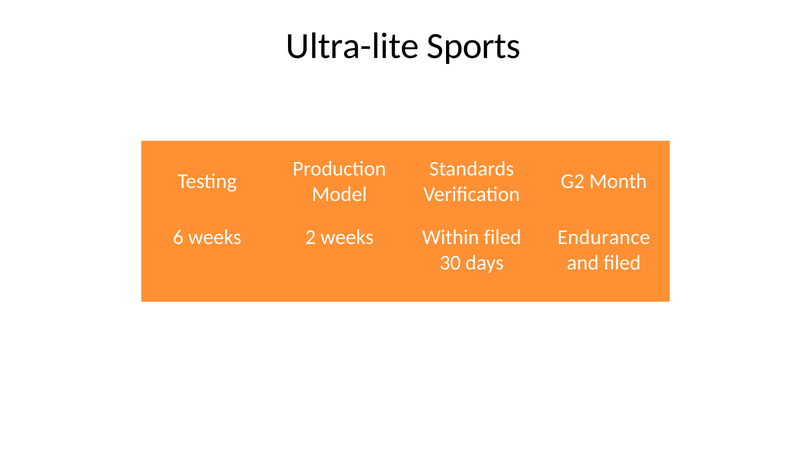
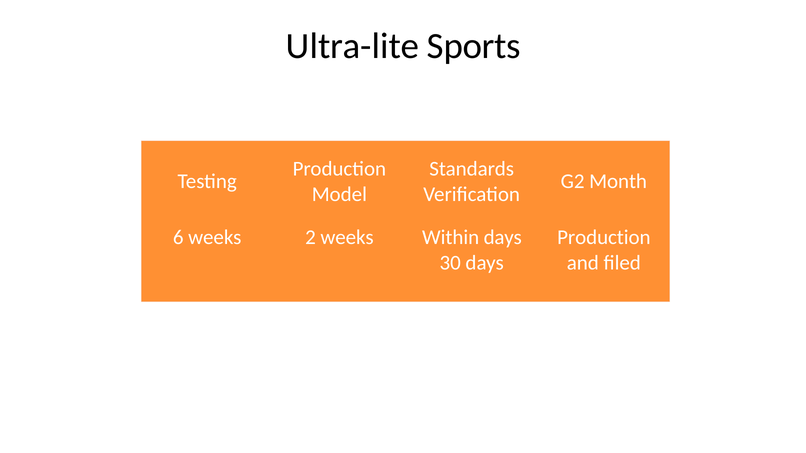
Within filed: filed -> days
Endurance at (604, 238): Endurance -> Production
